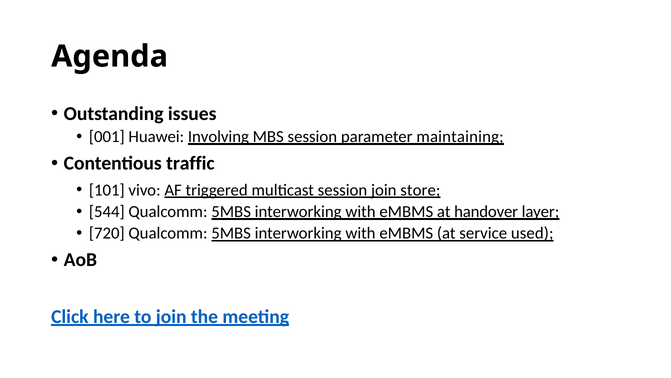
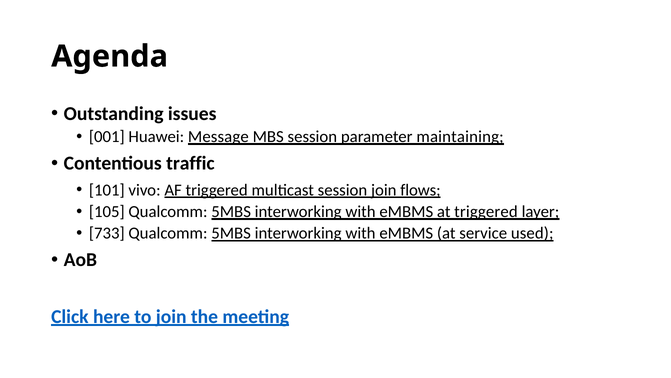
Involving: Involving -> Message
store: store -> flows
544: 544 -> 105
at handover: handover -> triggered
720: 720 -> 733
